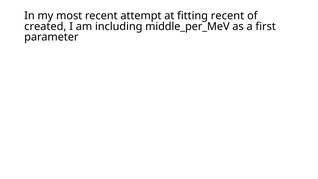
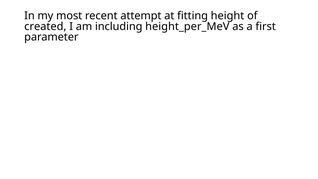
fitting recent: recent -> height
middle_per_MeV: middle_per_MeV -> height_per_MeV
